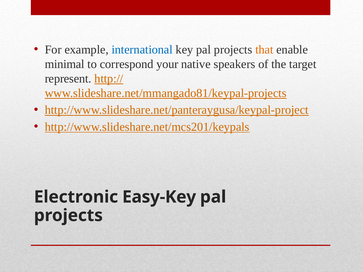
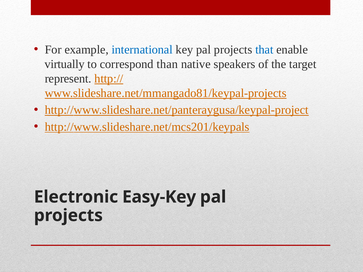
that colour: orange -> blue
minimal: minimal -> virtually
your: your -> than
